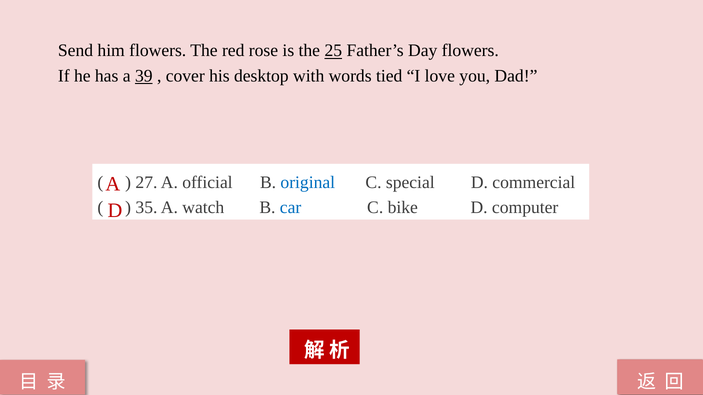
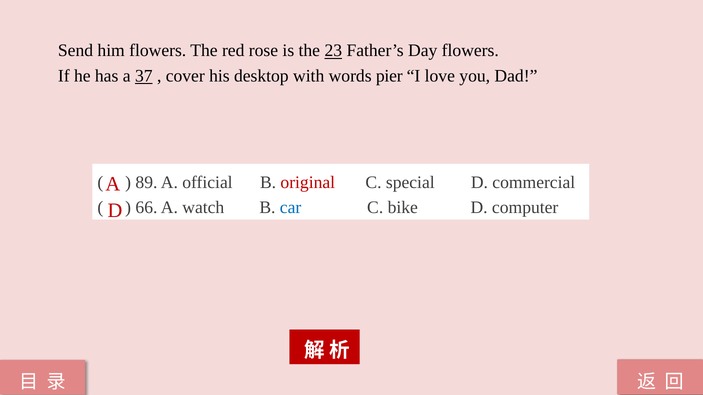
25: 25 -> 23
39: 39 -> 37
tied: tied -> pier
27: 27 -> 89
original colour: blue -> red
35: 35 -> 66
